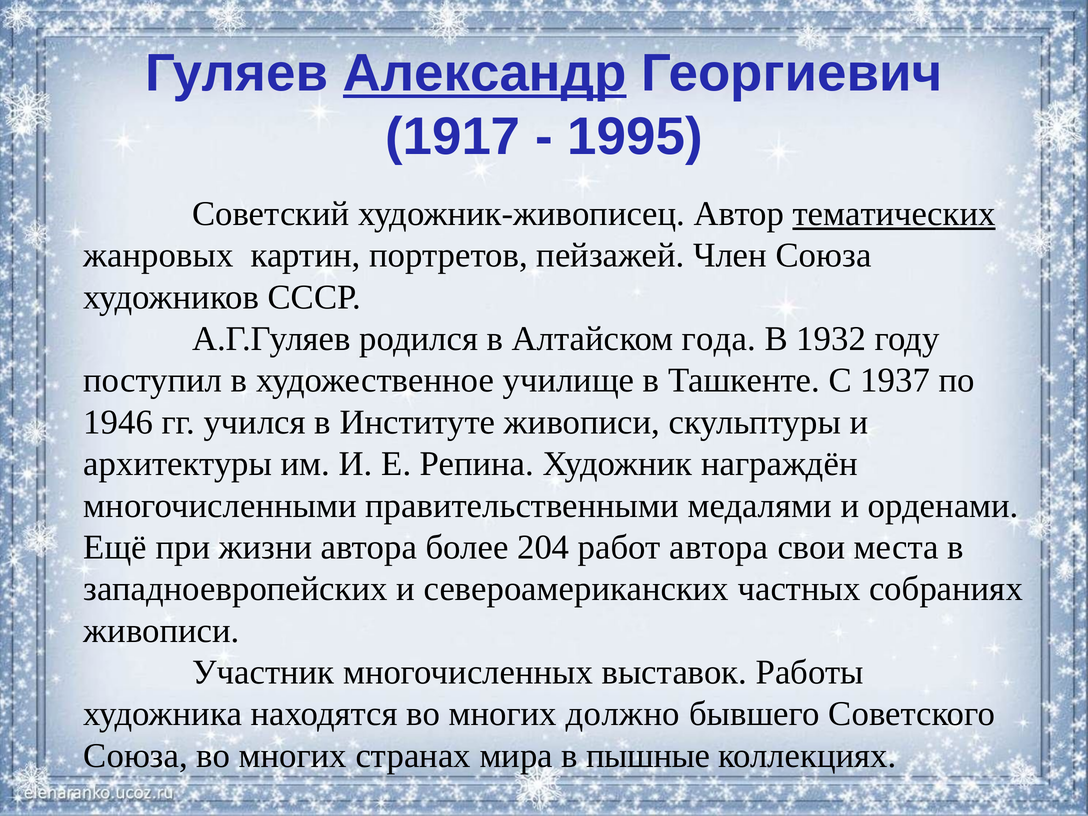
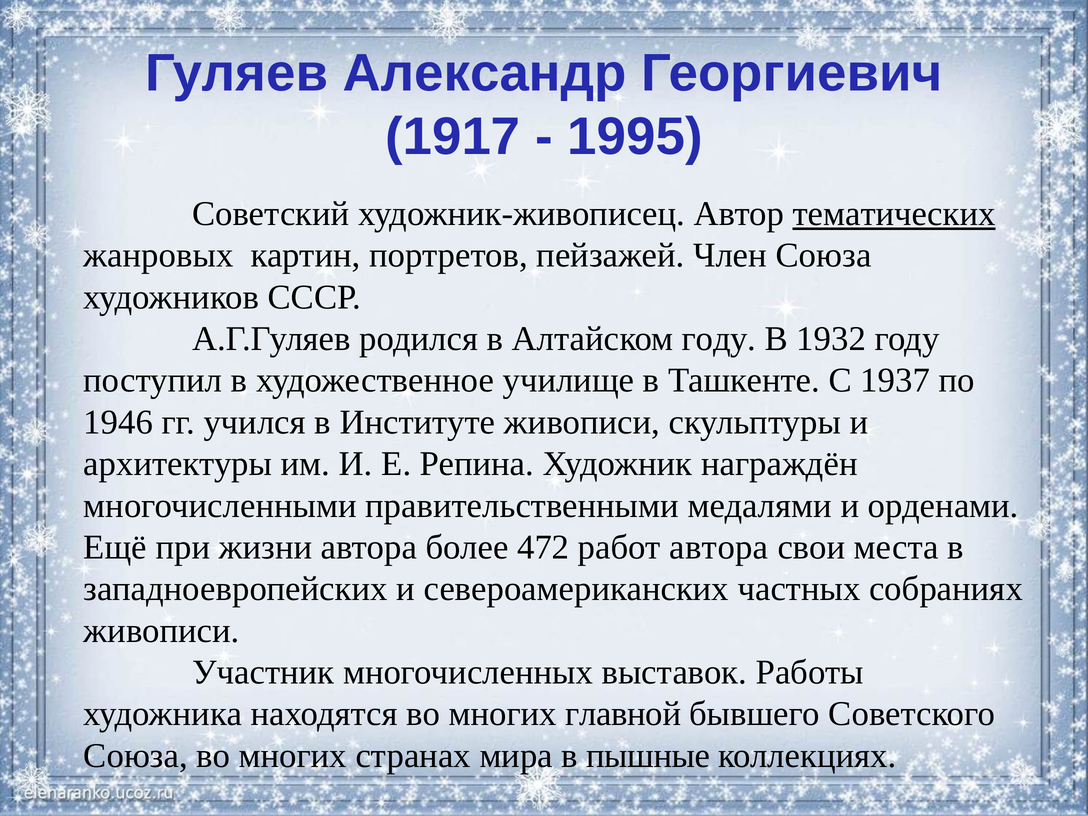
Александр underline: present -> none
Алтайском года: года -> году
204: 204 -> 472
должно: должно -> главной
